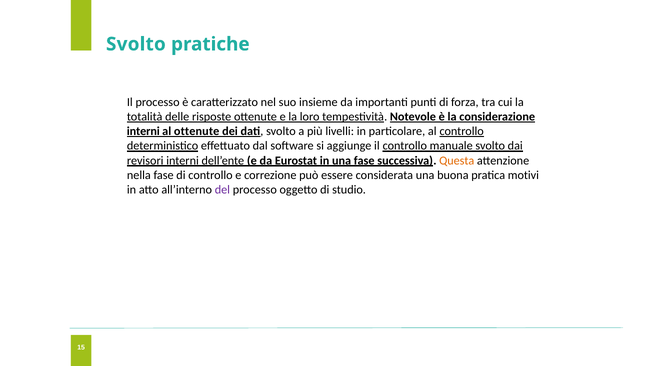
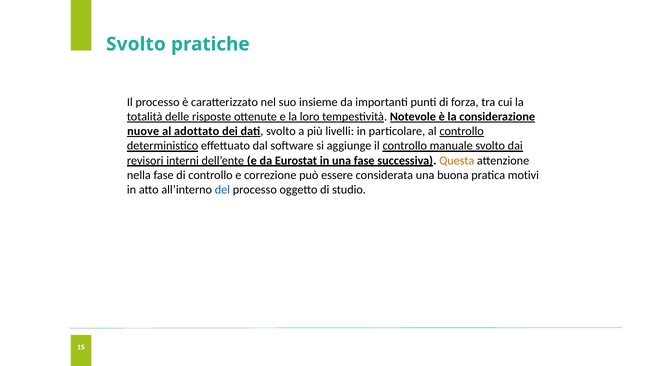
interni at (143, 131): interni -> nuove
al ottenute: ottenute -> adottato
del colour: purple -> blue
